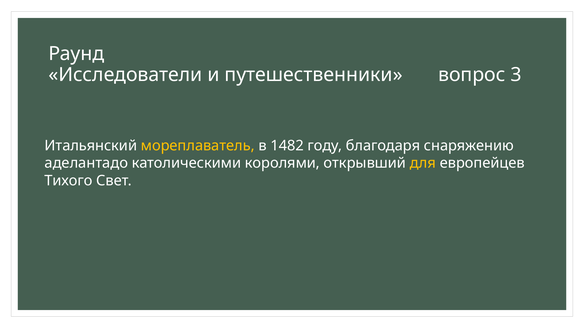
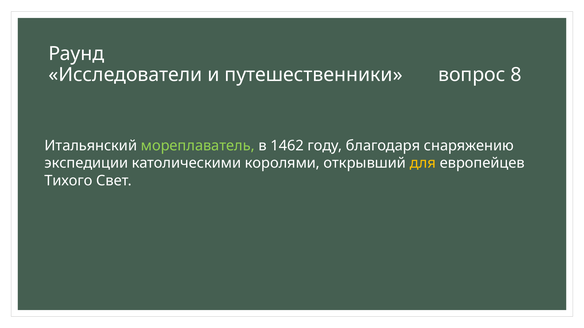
3: 3 -> 8
мореплаватель colour: yellow -> light green
1482: 1482 -> 1462
аделантадо: аделантадо -> экспедиции
